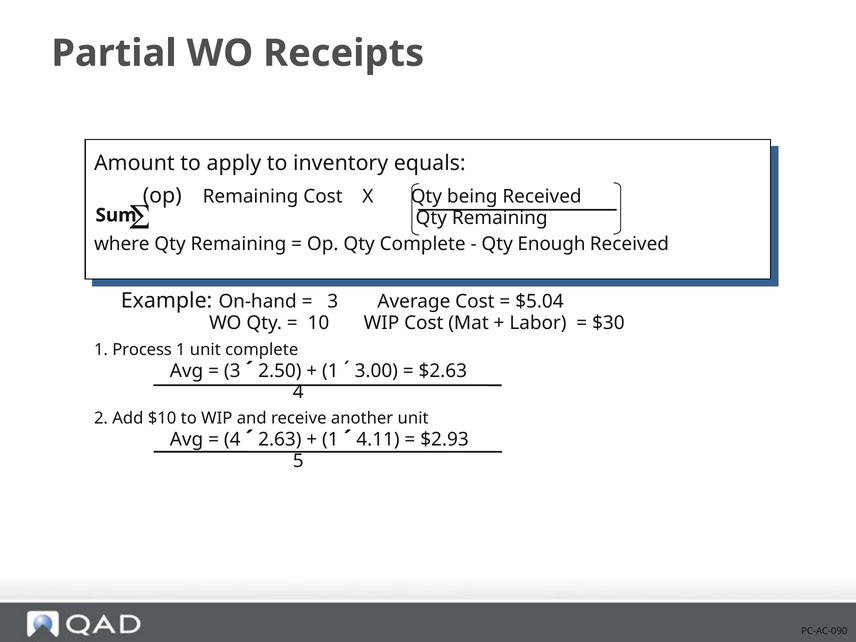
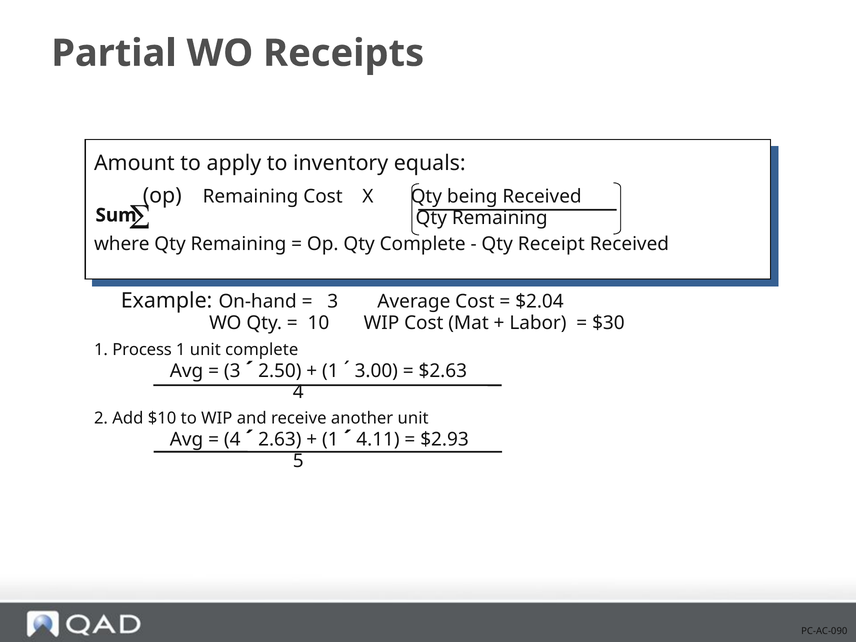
Enough: Enough -> Receipt
$5.04: $5.04 -> $2.04
